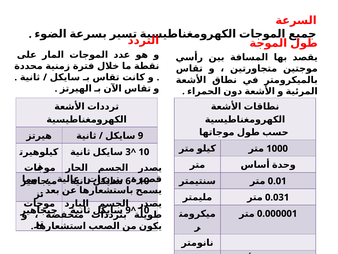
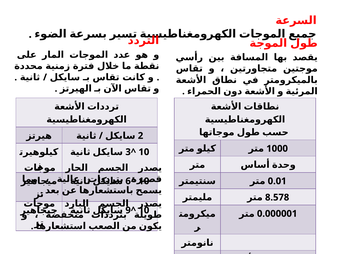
9 at (141, 135): 9 -> 2
0.031: 0.031 -> 8.578
